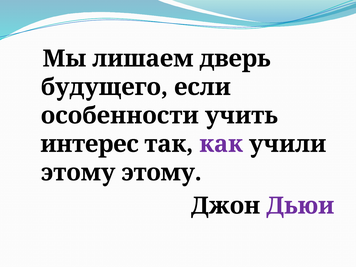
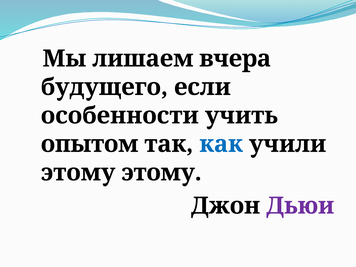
дверь: дверь -> вчера
интерес: интерес -> опытом
как colour: purple -> blue
